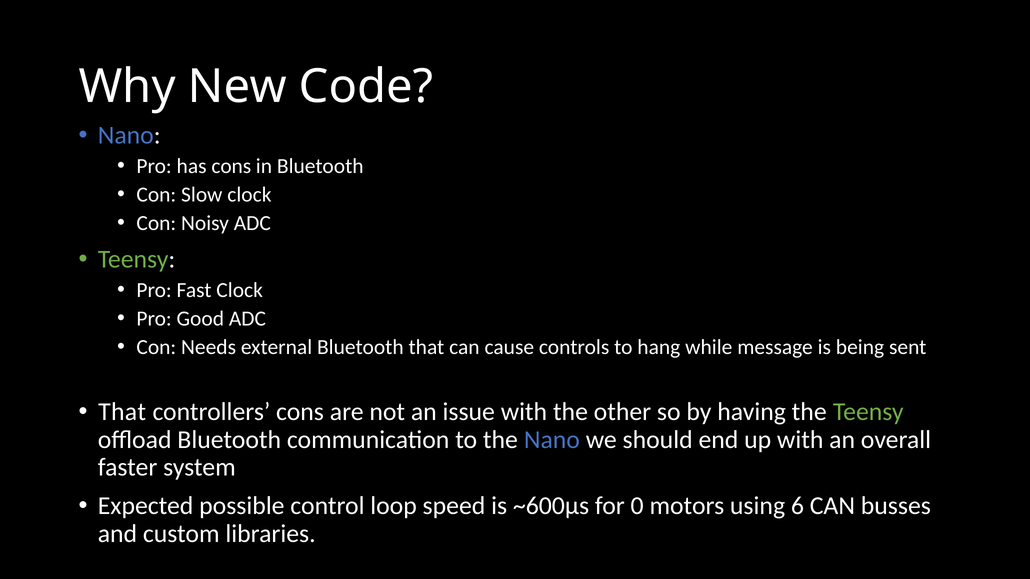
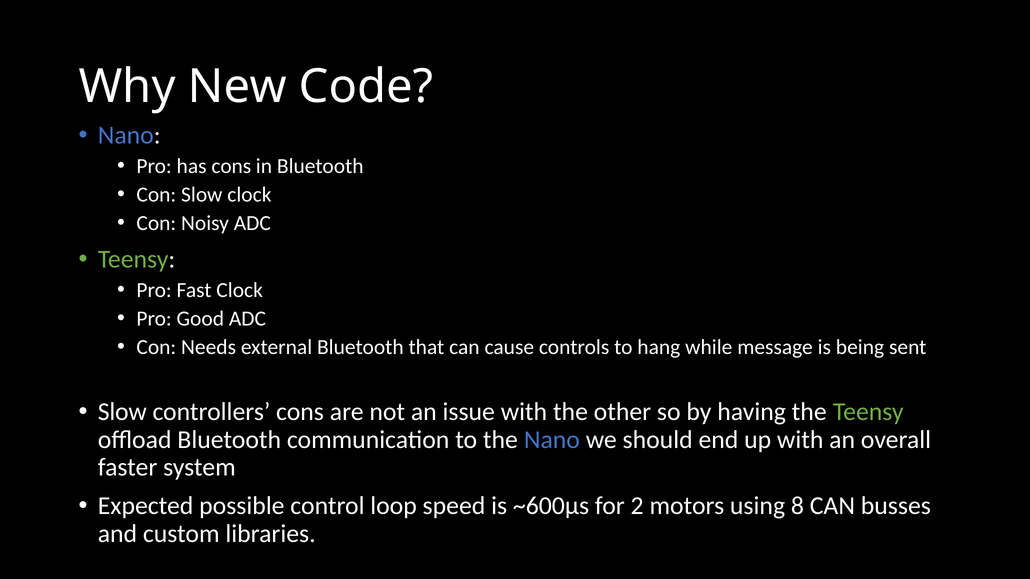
That at (122, 412): That -> Slow
0: 0 -> 2
6: 6 -> 8
